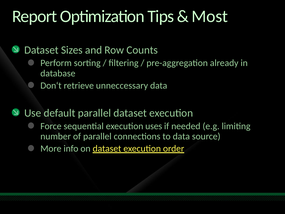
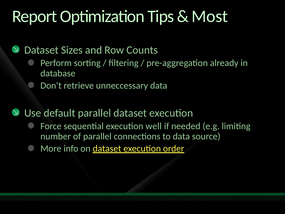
uses: uses -> well
